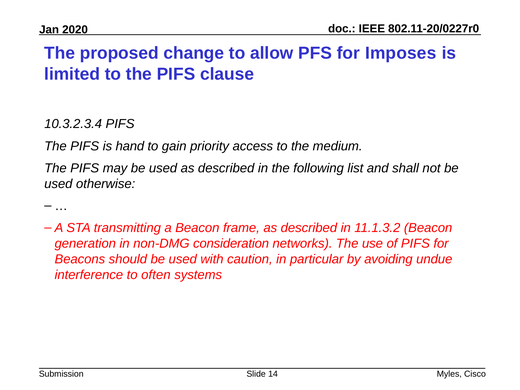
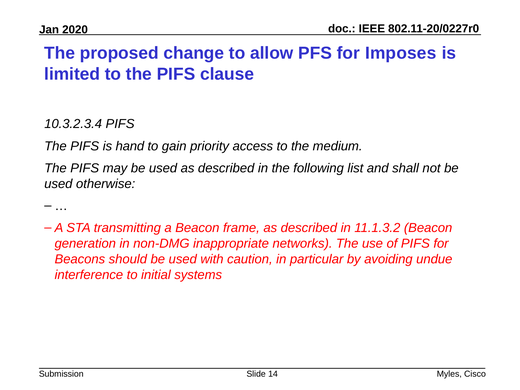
consideration: consideration -> inappropriate
often: often -> initial
